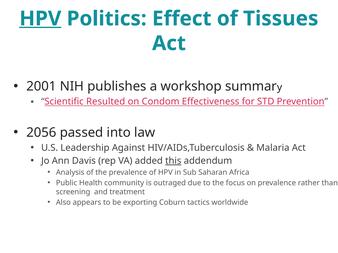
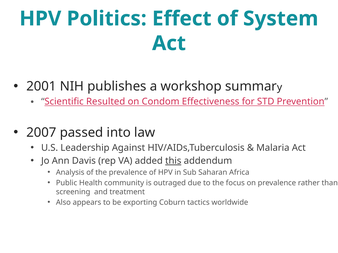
HPV at (40, 19) underline: present -> none
Tissues: Tissues -> System
2056: 2056 -> 2007
